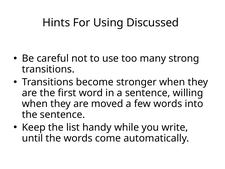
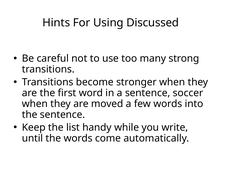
willing: willing -> soccer
